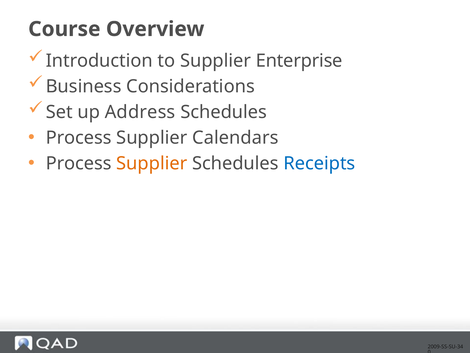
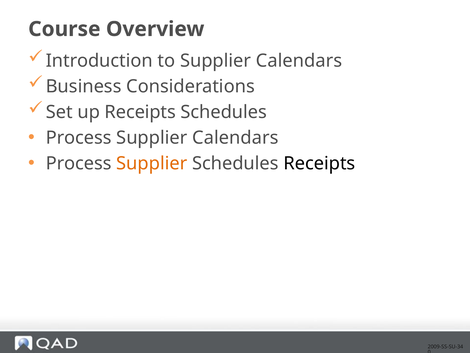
to Supplier Enterprise: Enterprise -> Calendars
up Address: Address -> Receipts
Receipts at (319, 163) colour: blue -> black
